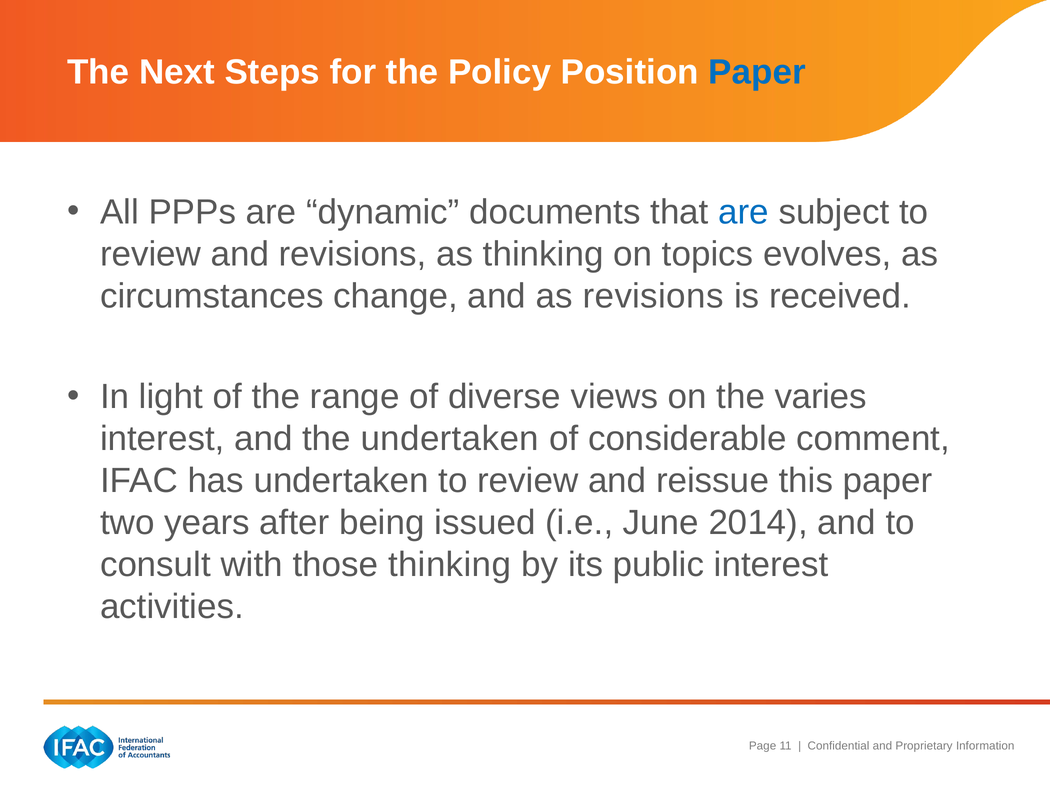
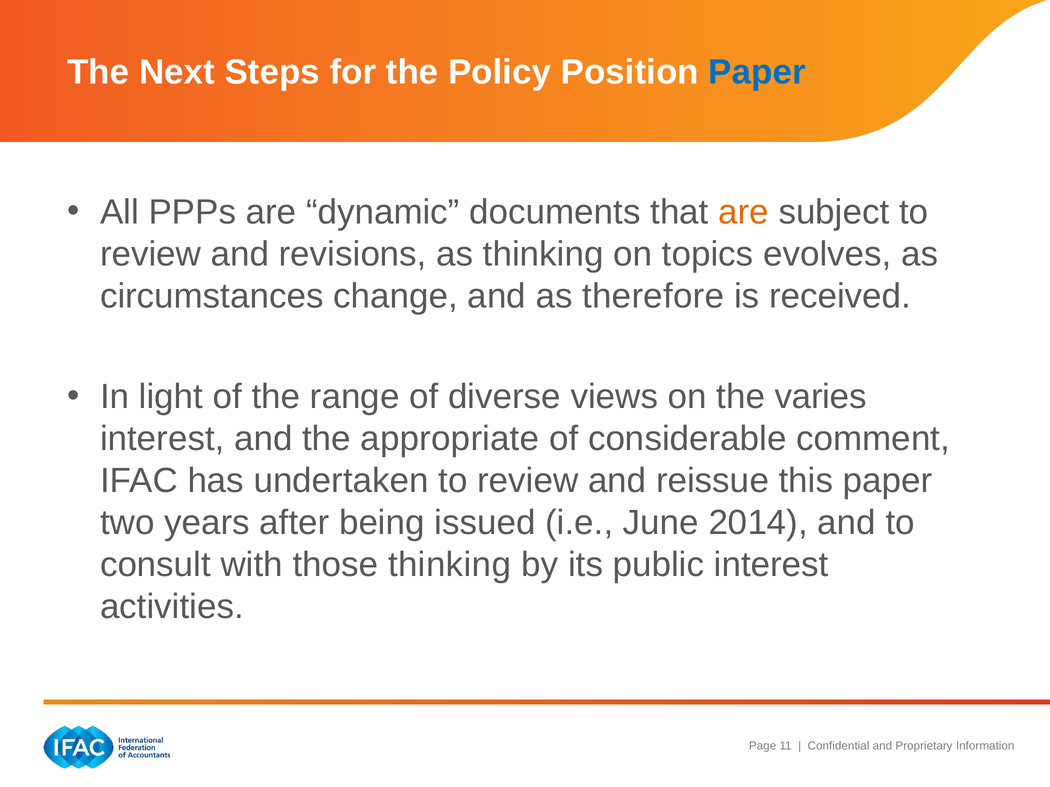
are at (744, 212) colour: blue -> orange
as revisions: revisions -> therefore
the undertaken: undertaken -> appropriate
